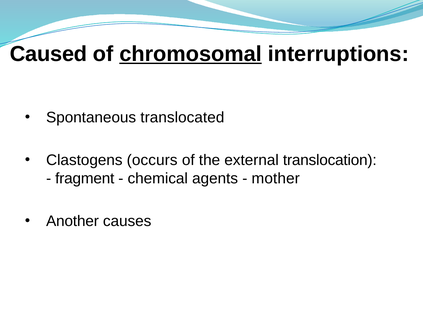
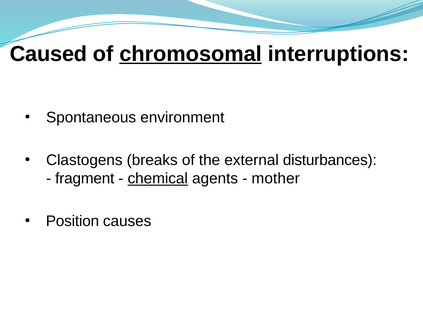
translocated: translocated -> environment
occurs: occurs -> breaks
translocation: translocation -> disturbances
chemical underline: none -> present
Another: Another -> Position
